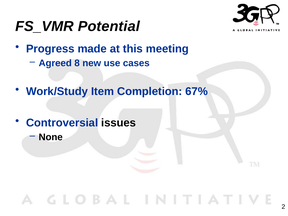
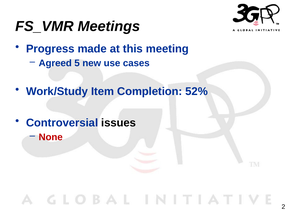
Potential: Potential -> Meetings
8: 8 -> 5
67%: 67% -> 52%
None colour: black -> red
